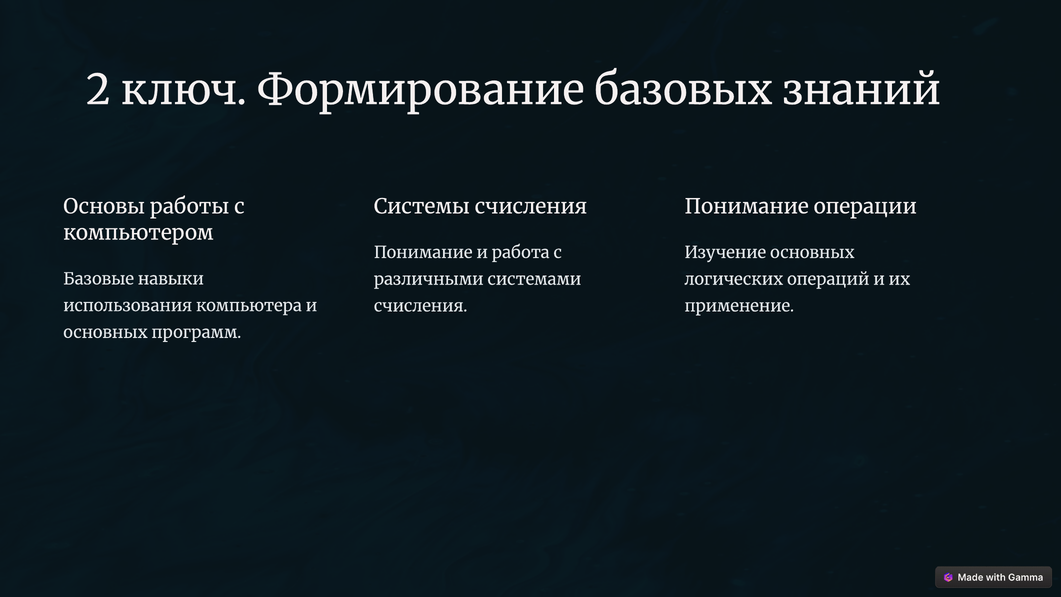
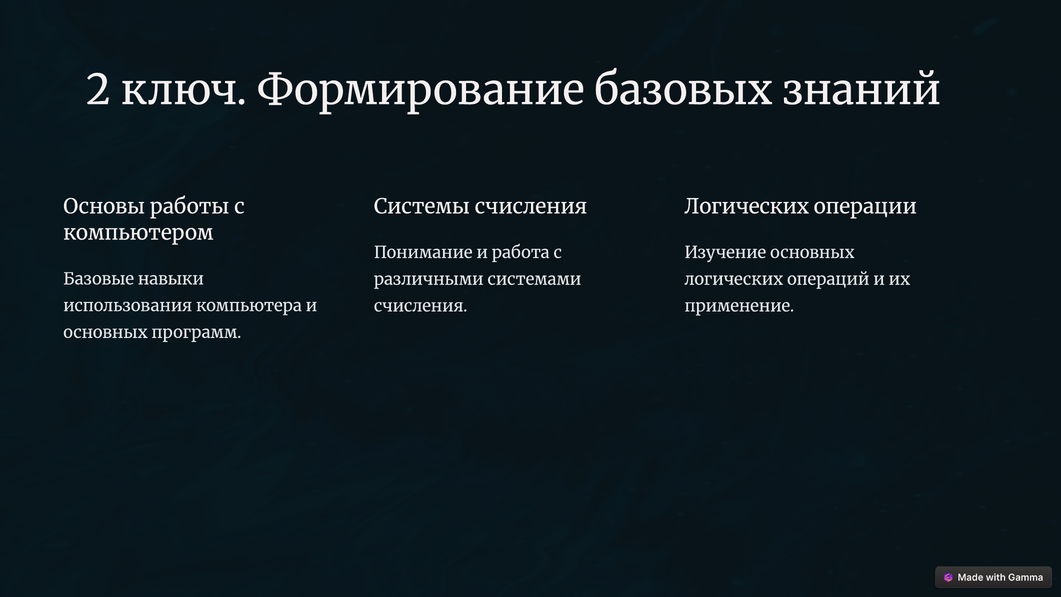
Понимание at (747, 207): Понимание -> Логических
